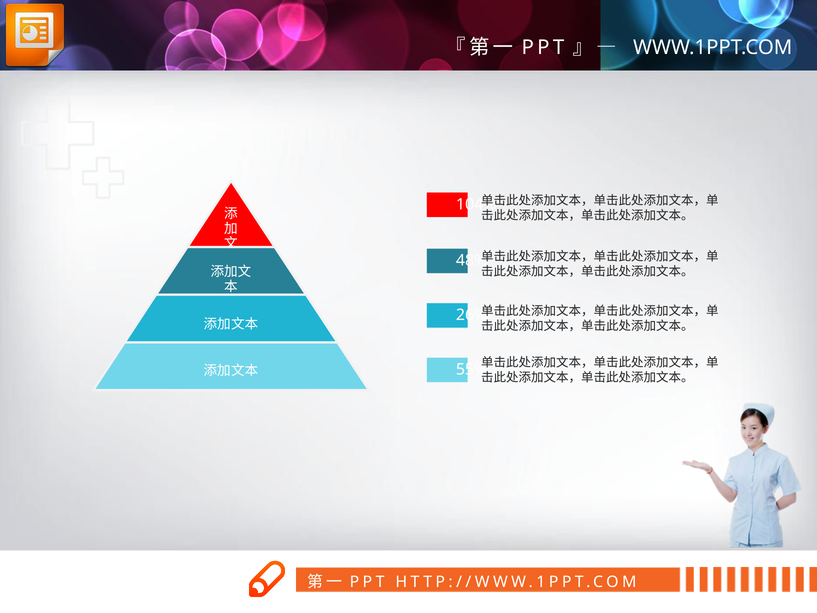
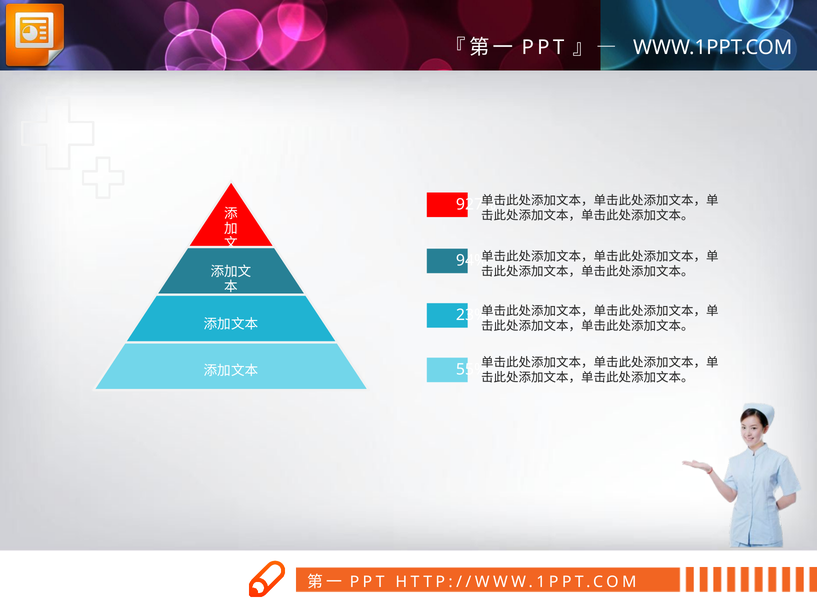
104%: 104% -> 927%
48%: 48% -> 94%
26%: 26% -> 23%
